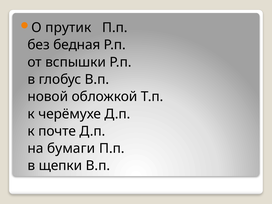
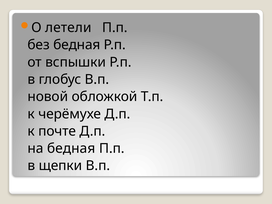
прутик: прутик -> летели
на бумаги: бумаги -> бедная
